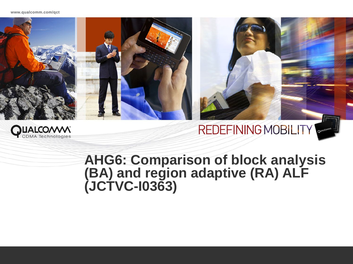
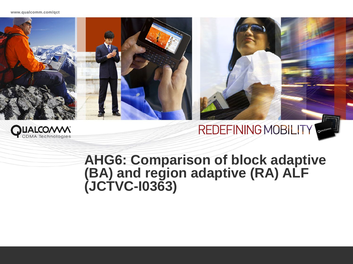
block analysis: analysis -> adaptive
